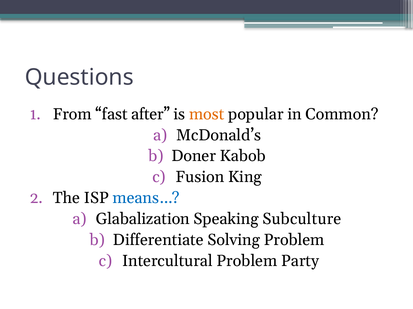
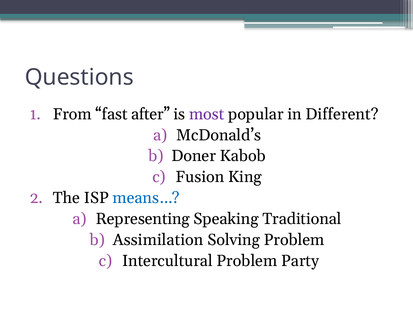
most colour: orange -> purple
Common: Common -> Different
Glabalization: Glabalization -> Representing
Subculture: Subculture -> Traditional
Differentiate: Differentiate -> Assimilation
